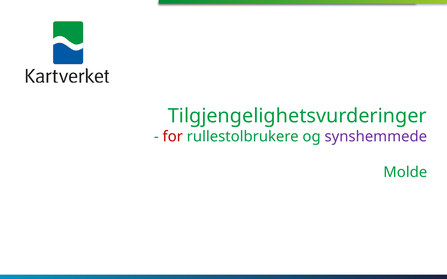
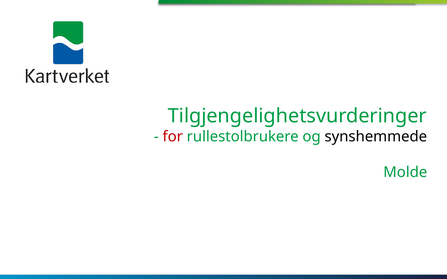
synshemmede colour: purple -> black
